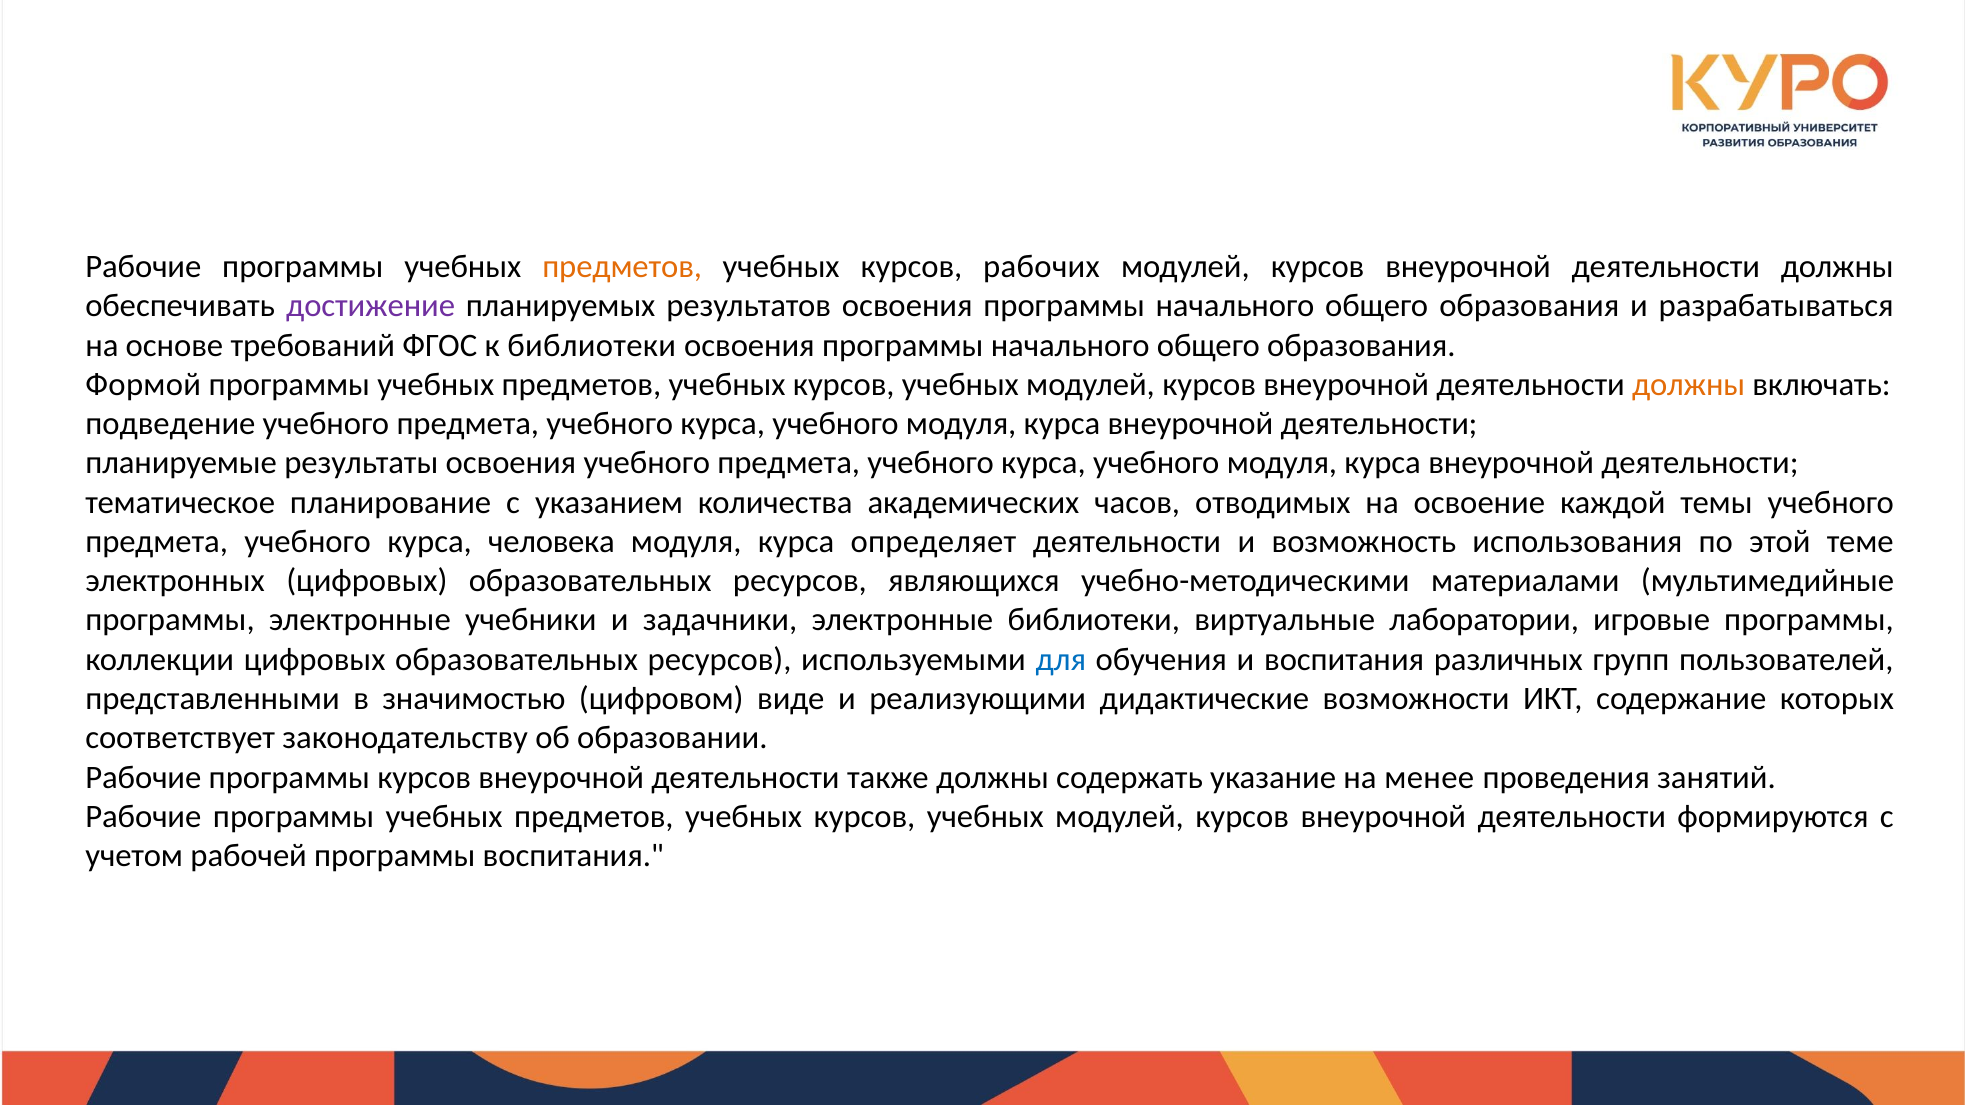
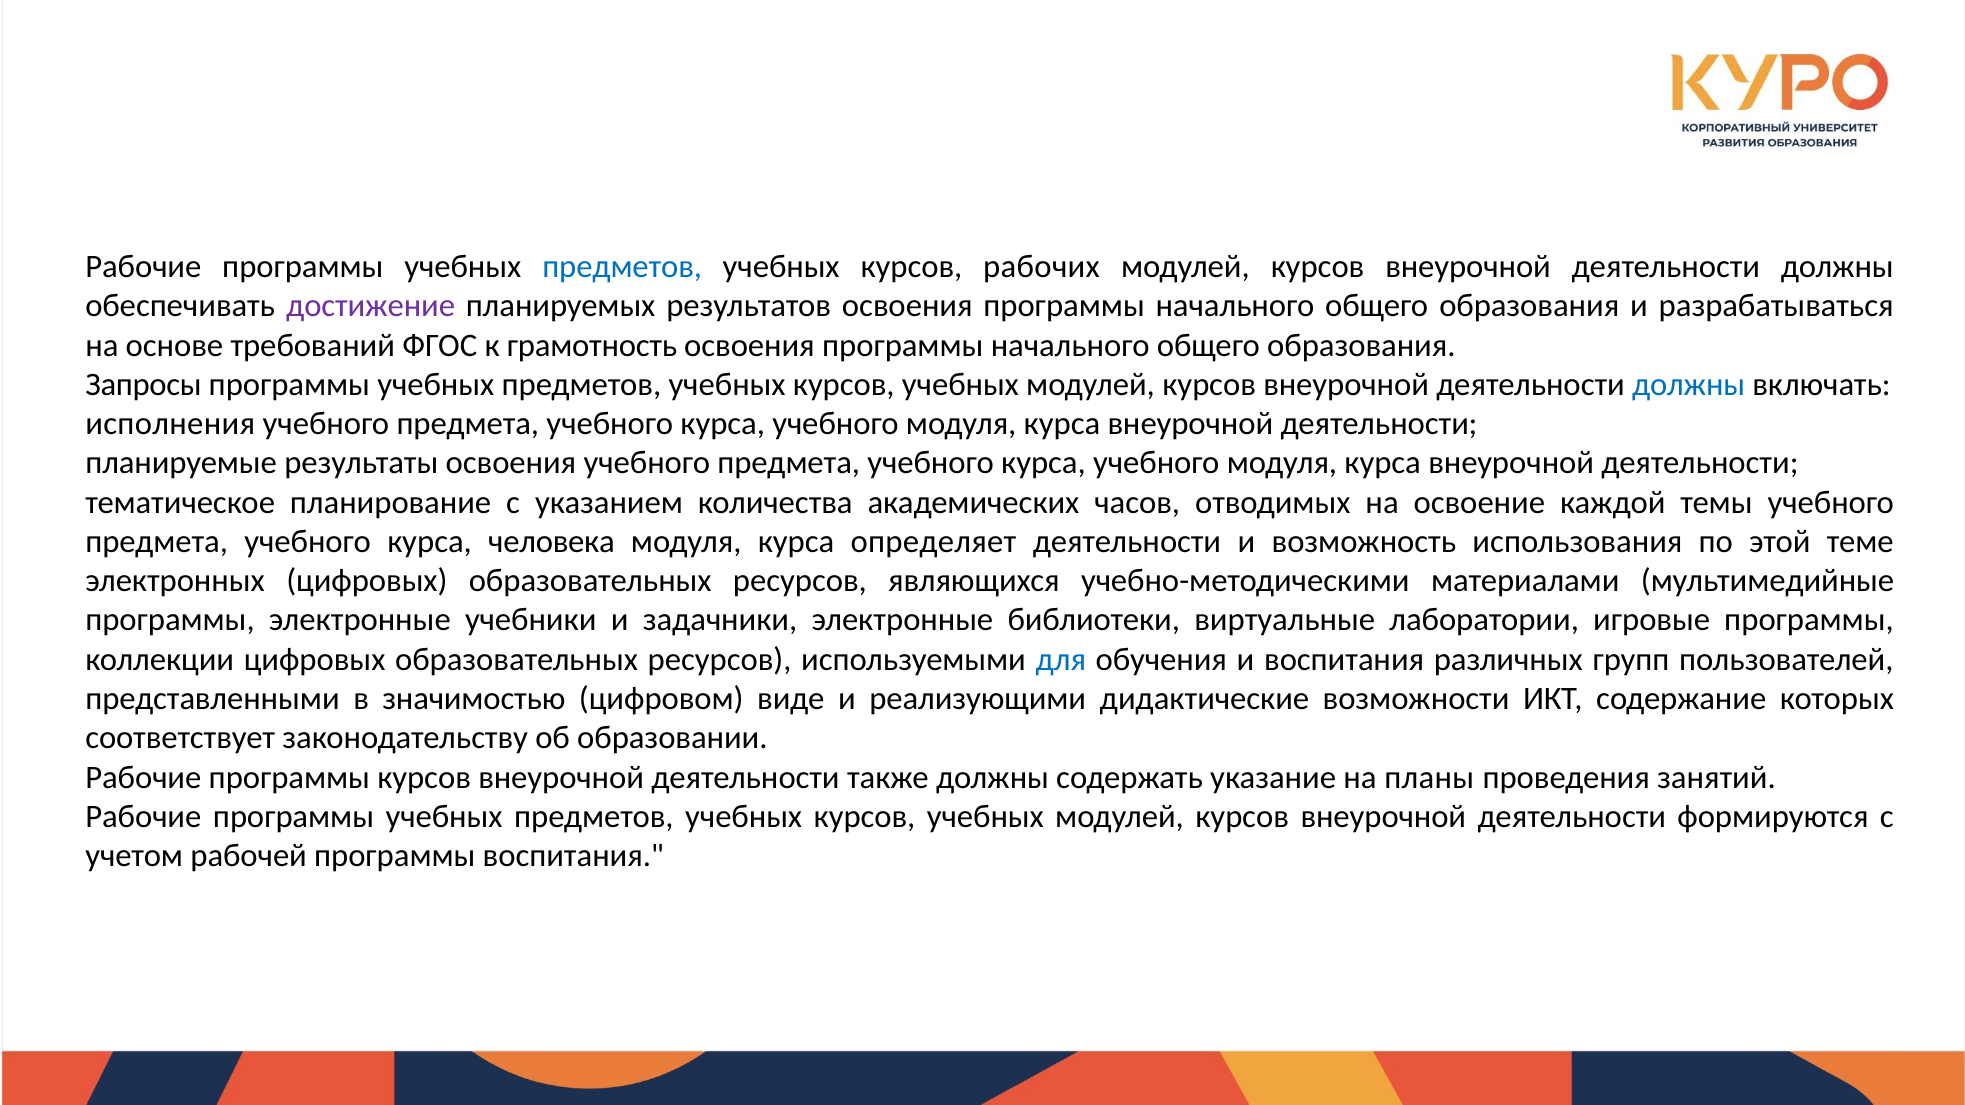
предметов at (622, 267) colour: orange -> blue
к библиотеки: библиотеки -> грамотность
Формой: Формой -> Запросы
должны at (1689, 385) colour: orange -> blue
подведение: подведение -> исполнения
менее: менее -> планы
